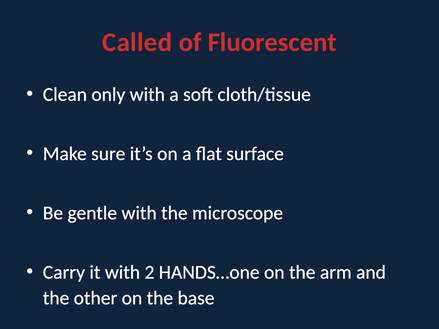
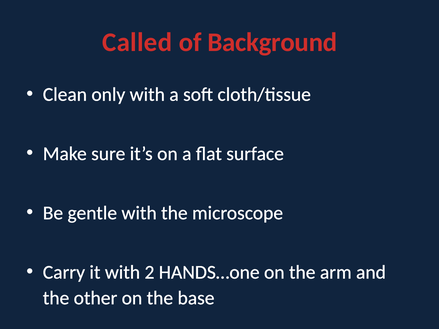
Fluorescent: Fluorescent -> Background
